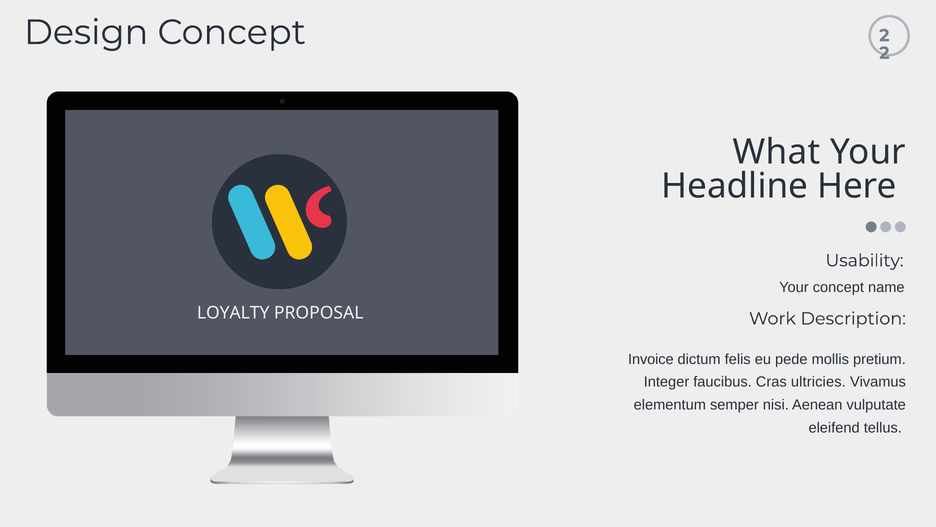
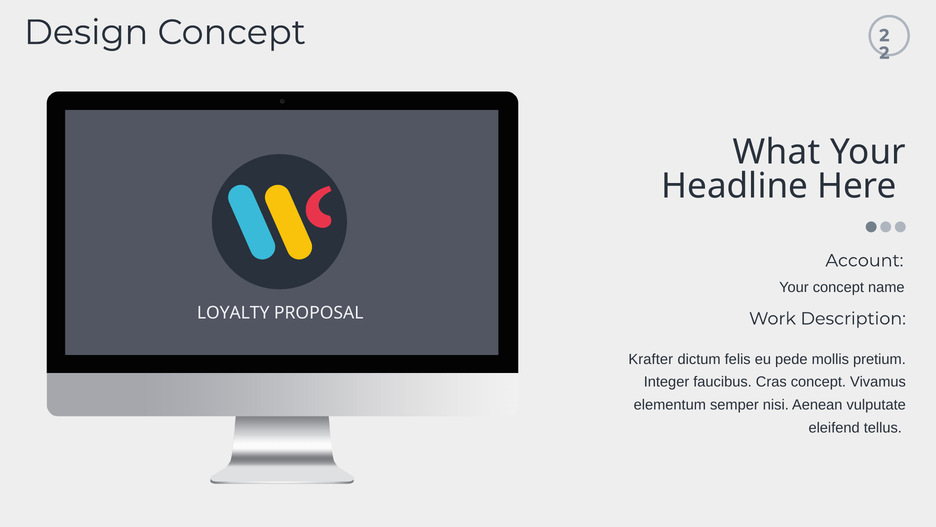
Usability: Usability -> Account
Invoice: Invoice -> Krafter
Cras ultricies: ultricies -> concept
